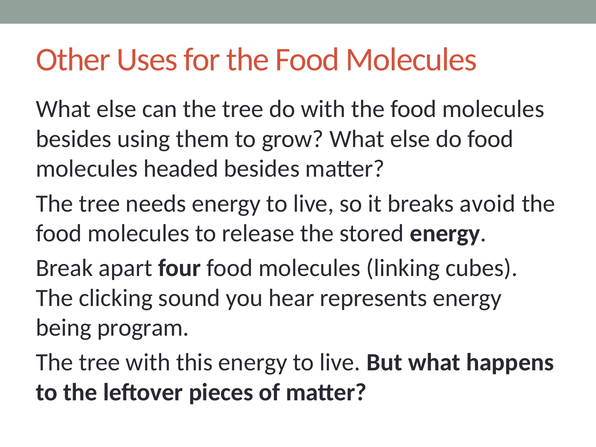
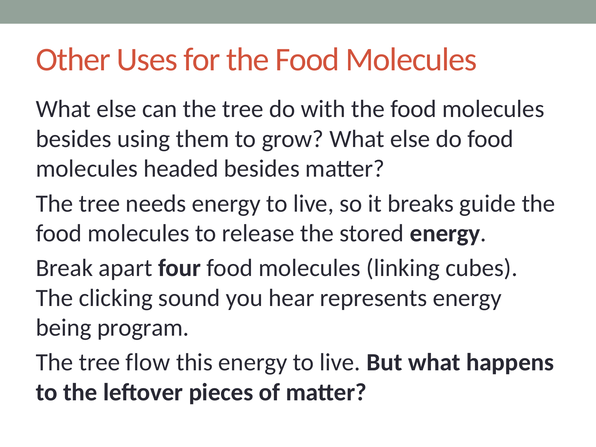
avoid: avoid -> guide
tree with: with -> flow
